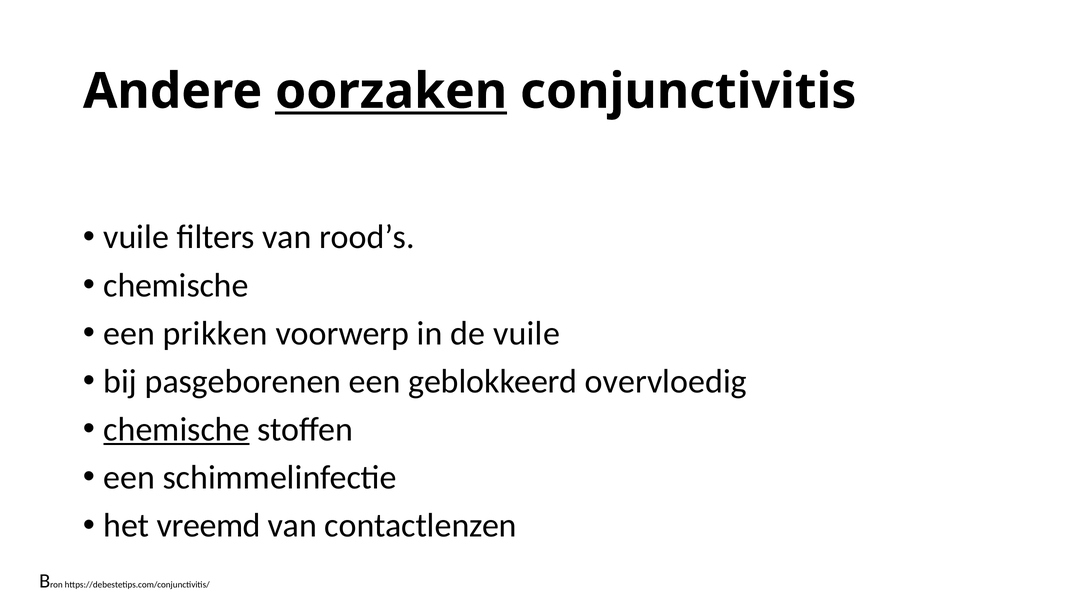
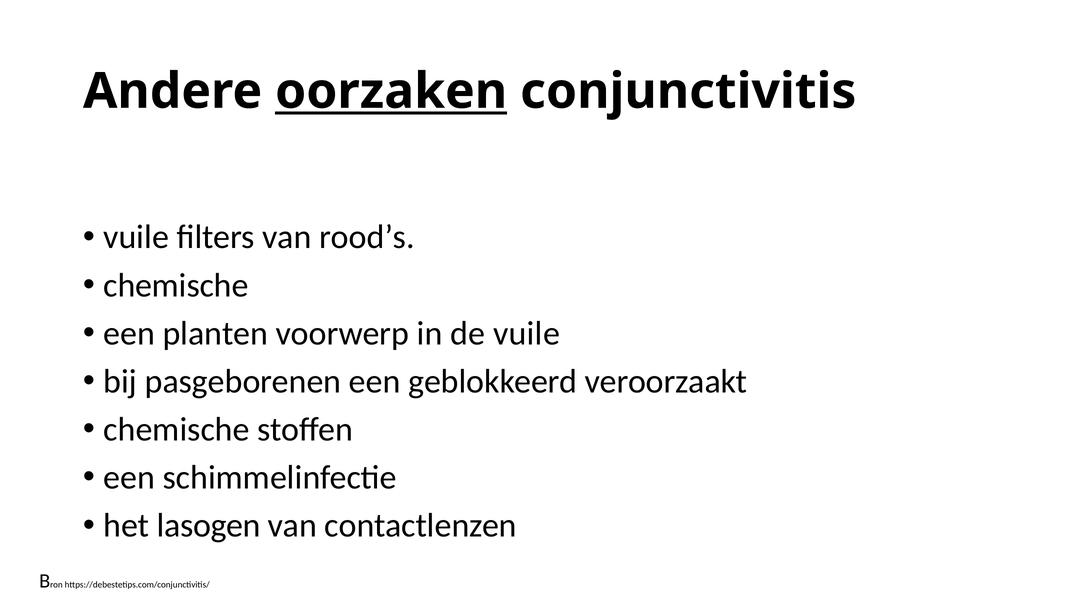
prikken: prikken -> planten
overvloedig: overvloedig -> veroorzaakt
chemische at (176, 430) underline: present -> none
vreemd: vreemd -> lasogen
